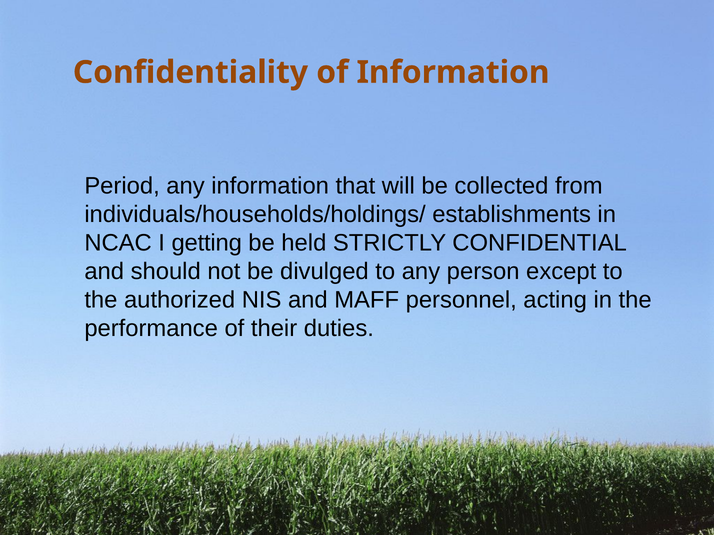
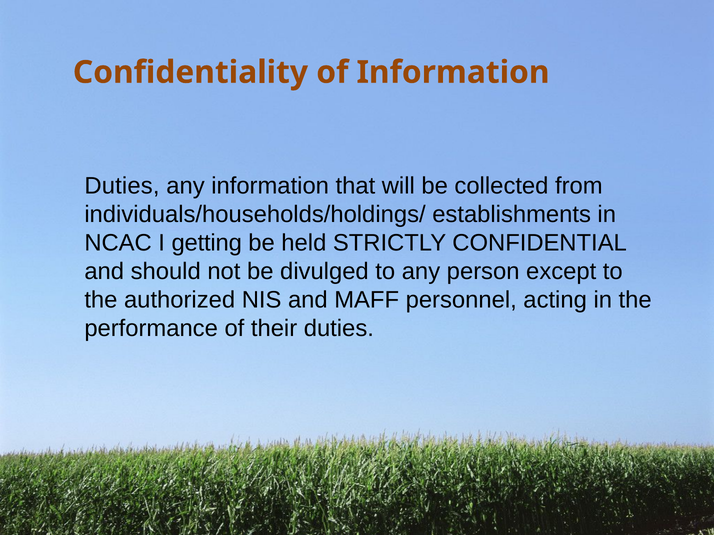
Period at (122, 186): Period -> Duties
